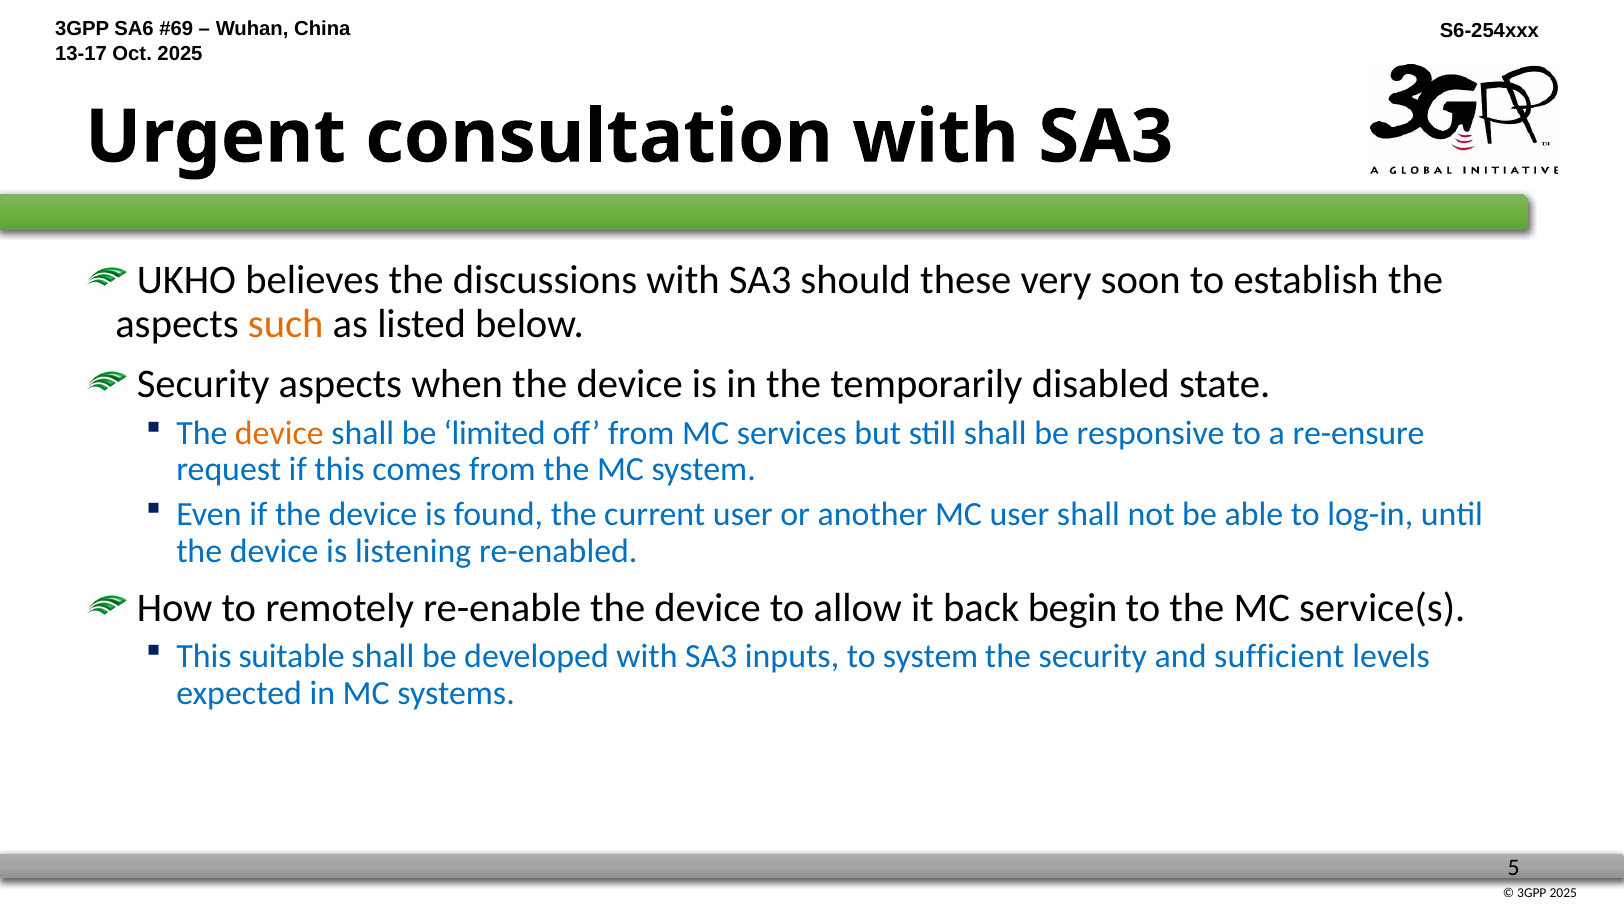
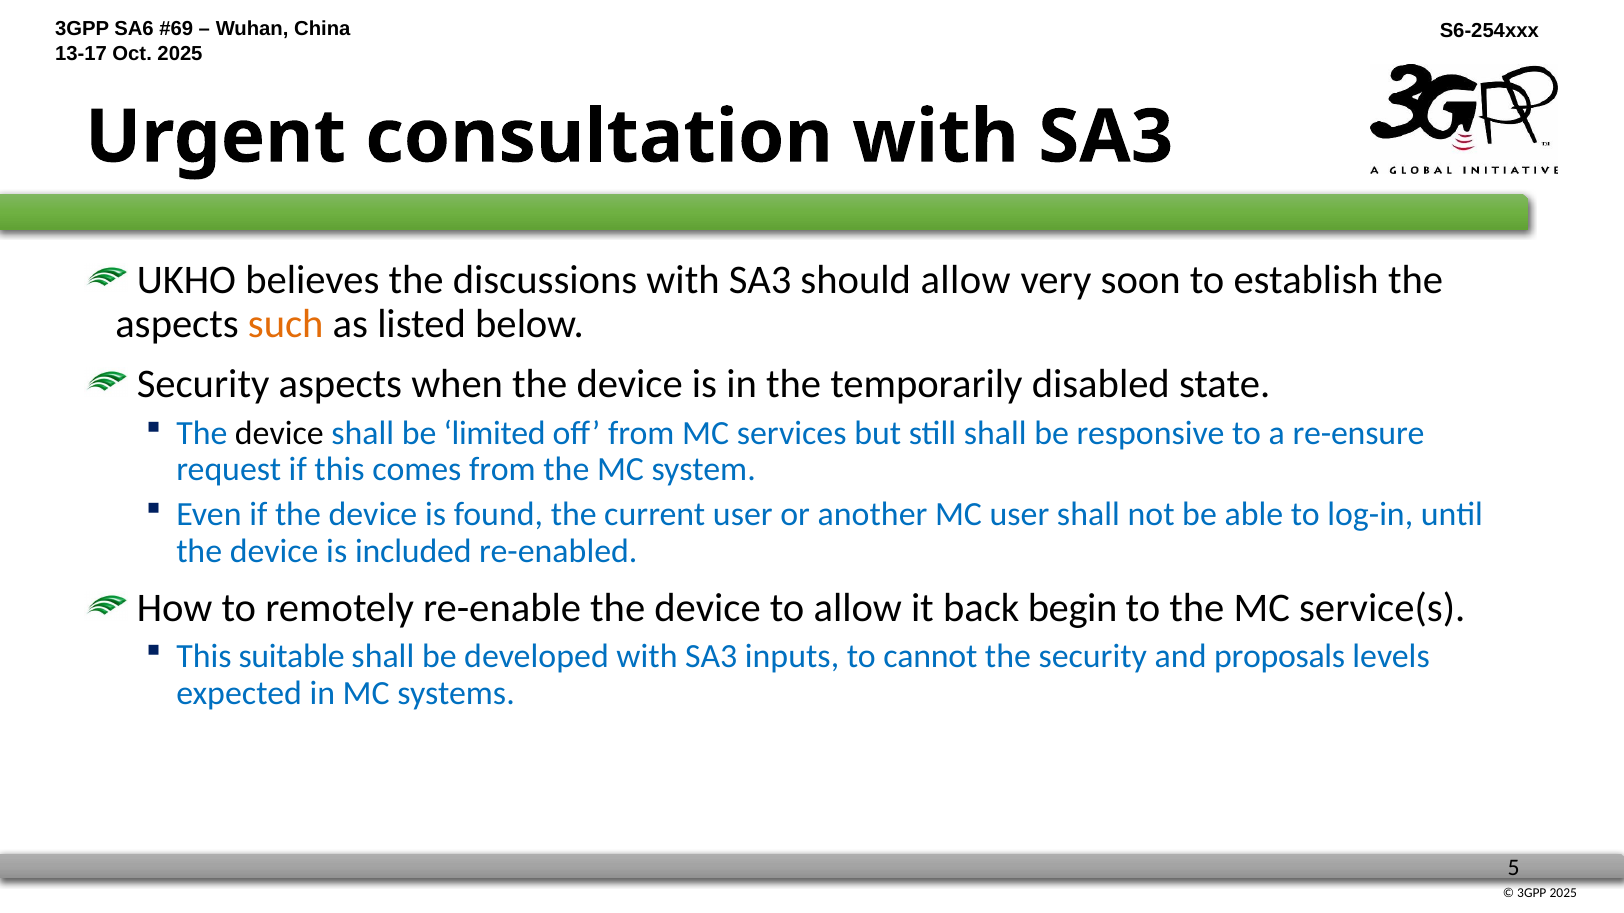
should these: these -> allow
device at (279, 433) colour: orange -> black
listening: listening -> included
to system: system -> cannot
sufficient: sufficient -> proposals
